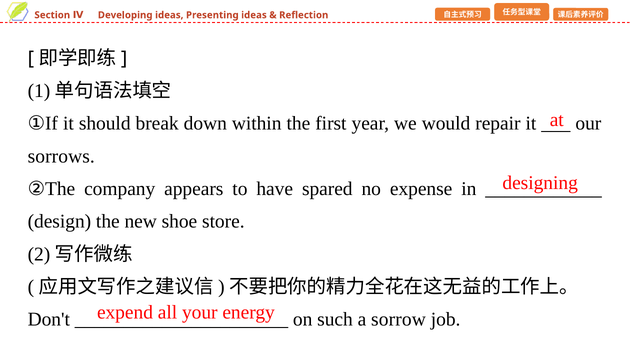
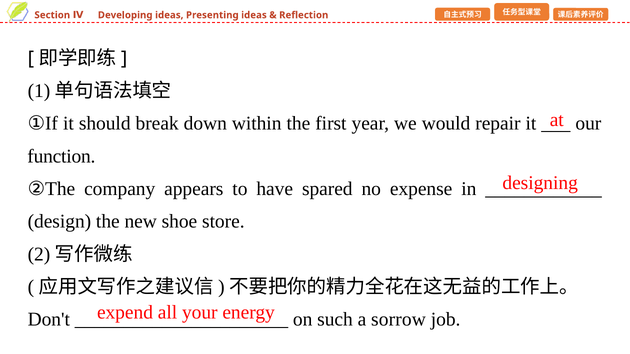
sorrows: sorrows -> function
